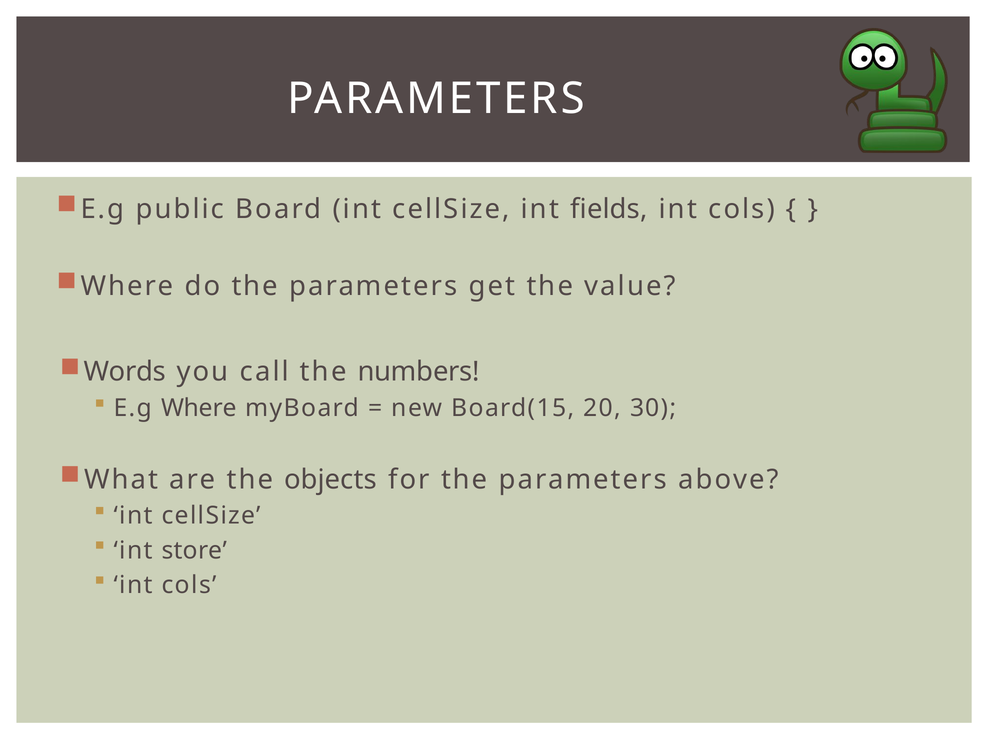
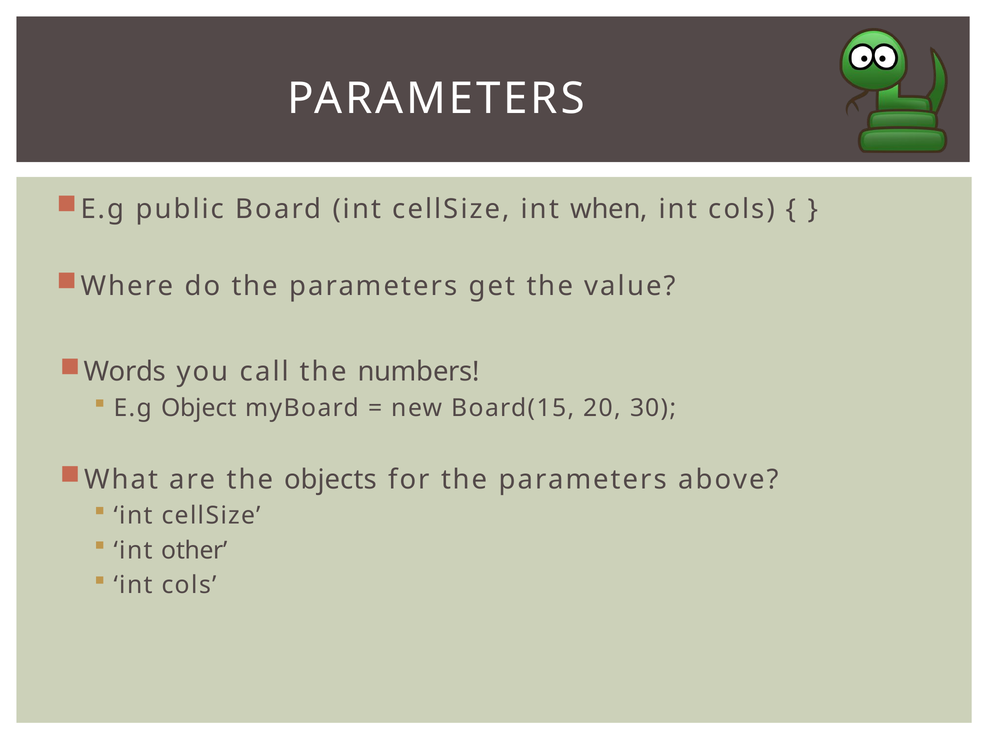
fields: fields -> when
E.g Where: Where -> Object
store: store -> other
